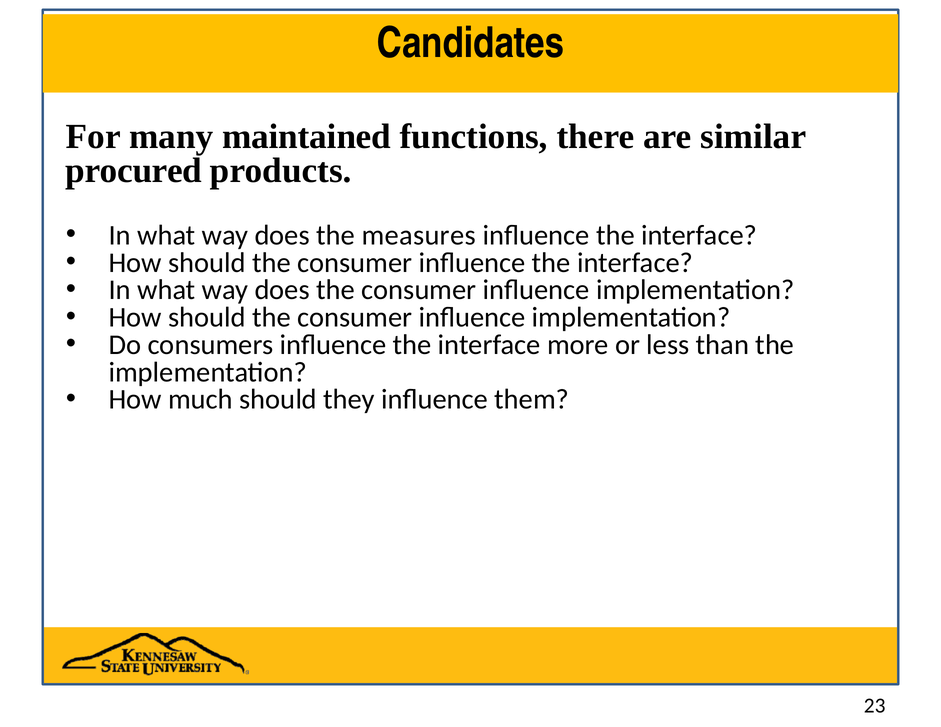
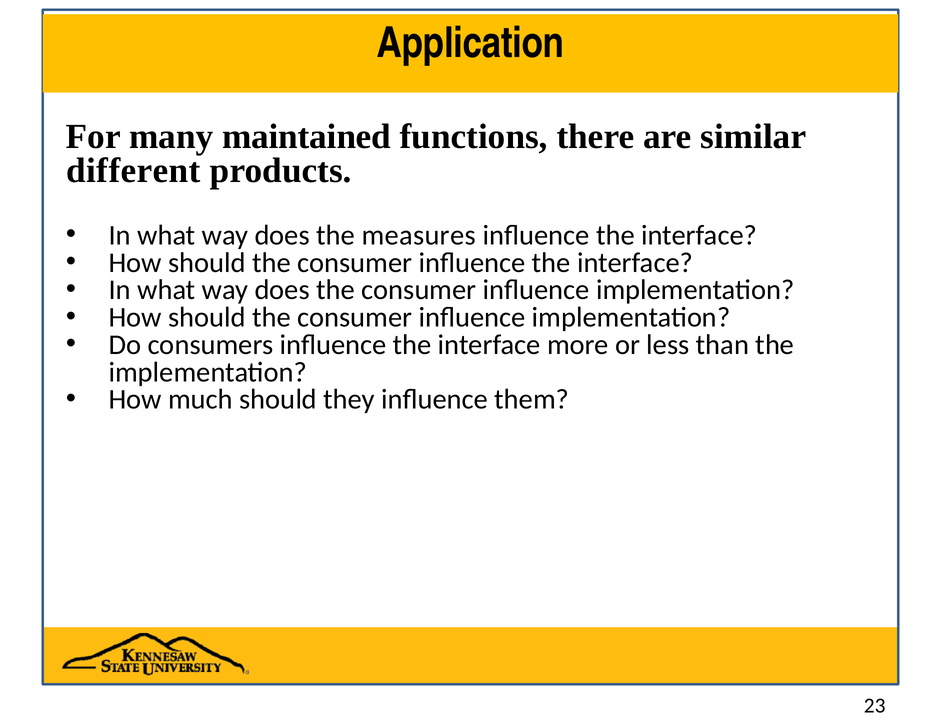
Candidates: Candidates -> Application
procured: procured -> different
